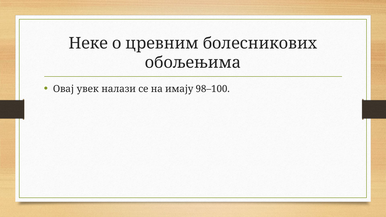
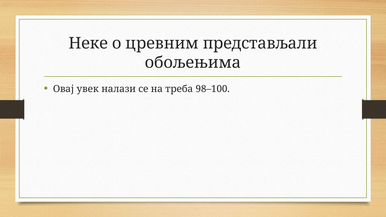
болесникових: болесникових -> представљали
имају: имају -> треба
